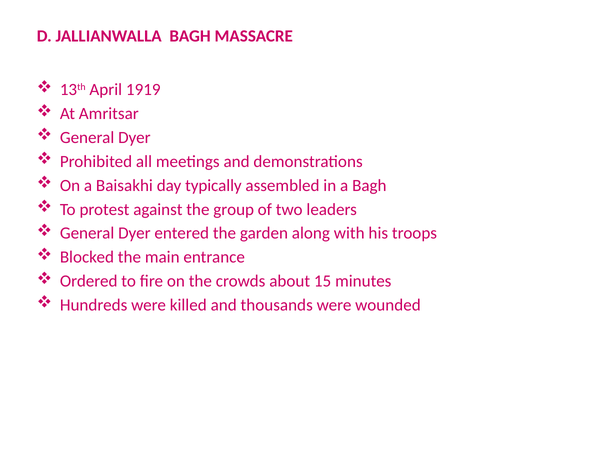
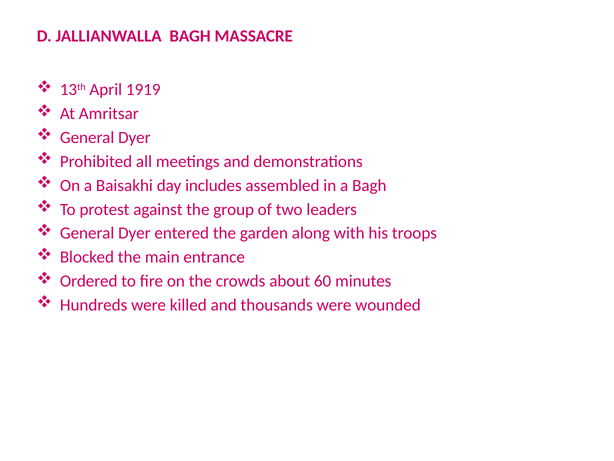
typically: typically -> includes
15: 15 -> 60
